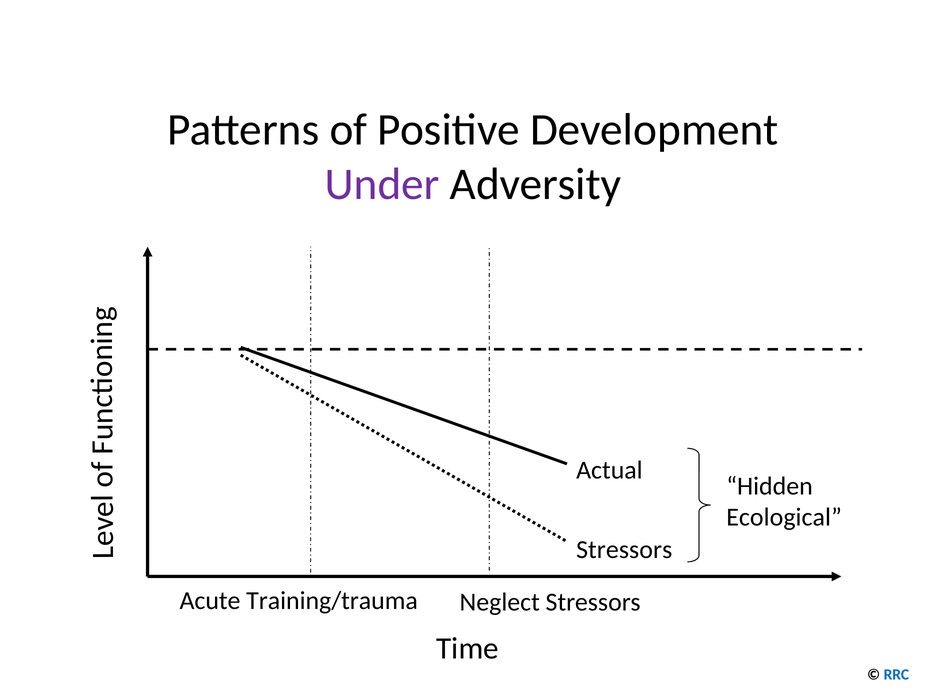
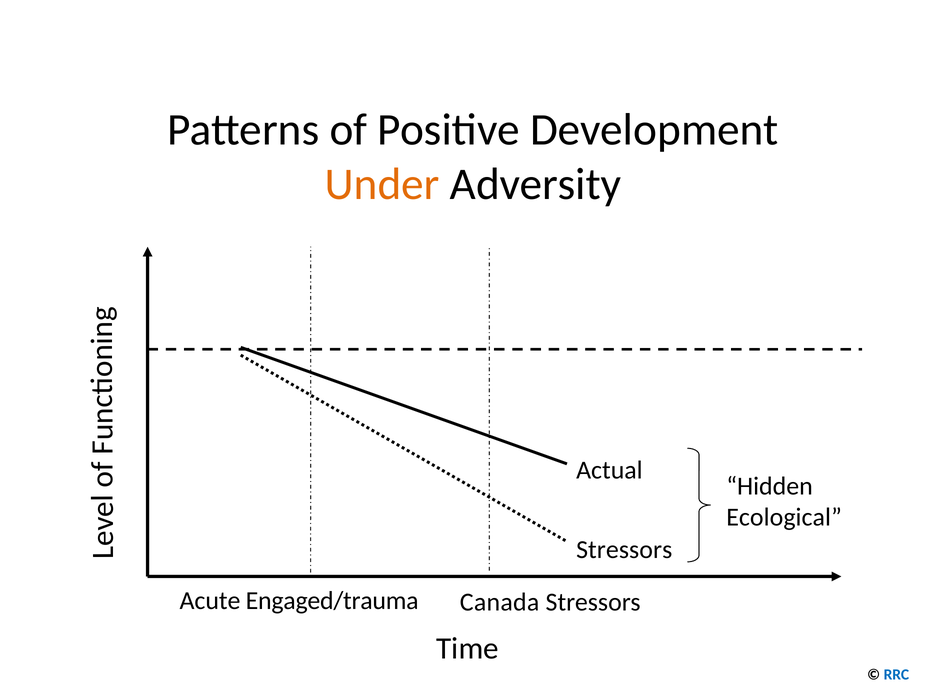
Under colour: purple -> orange
Training/trauma: Training/trauma -> Engaged/trauma
Neglect: Neglect -> Canada
